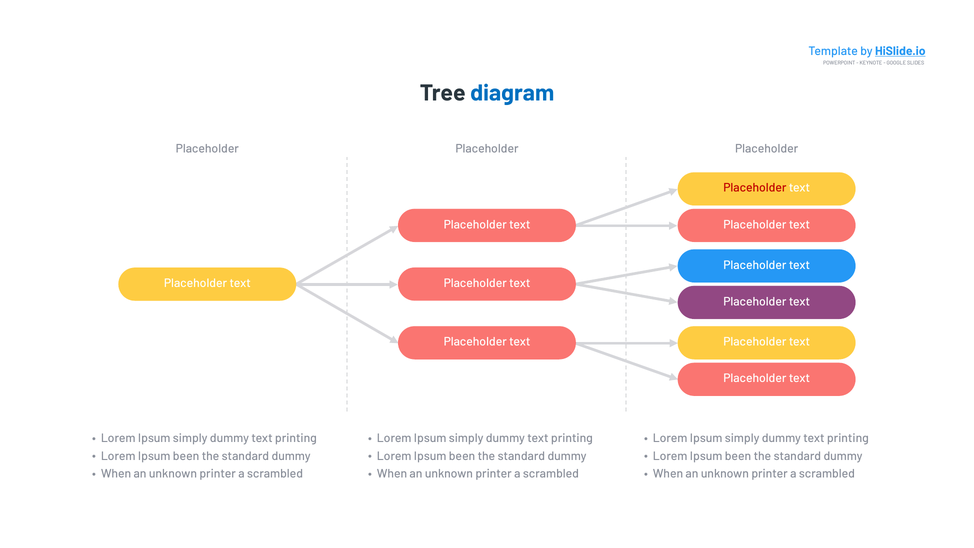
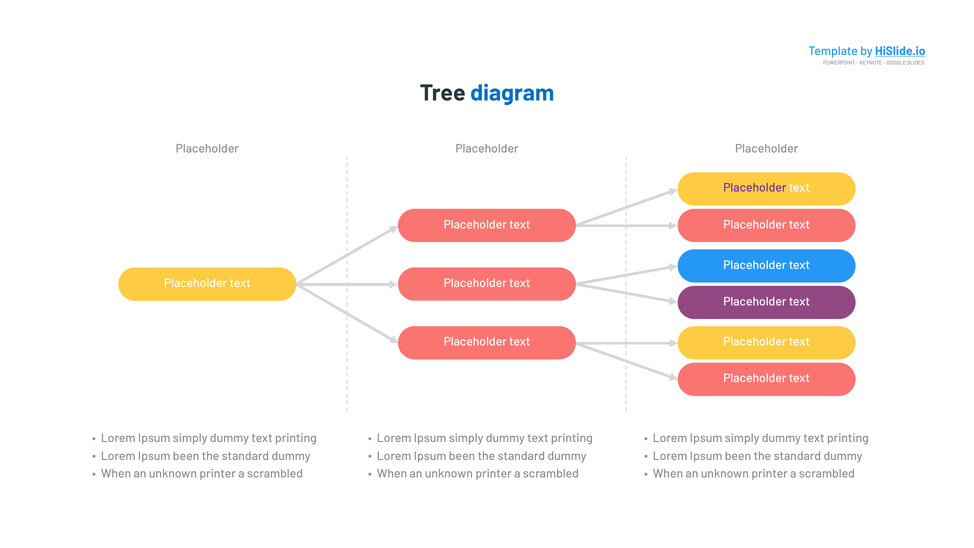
Placeholder at (755, 188) colour: red -> purple
